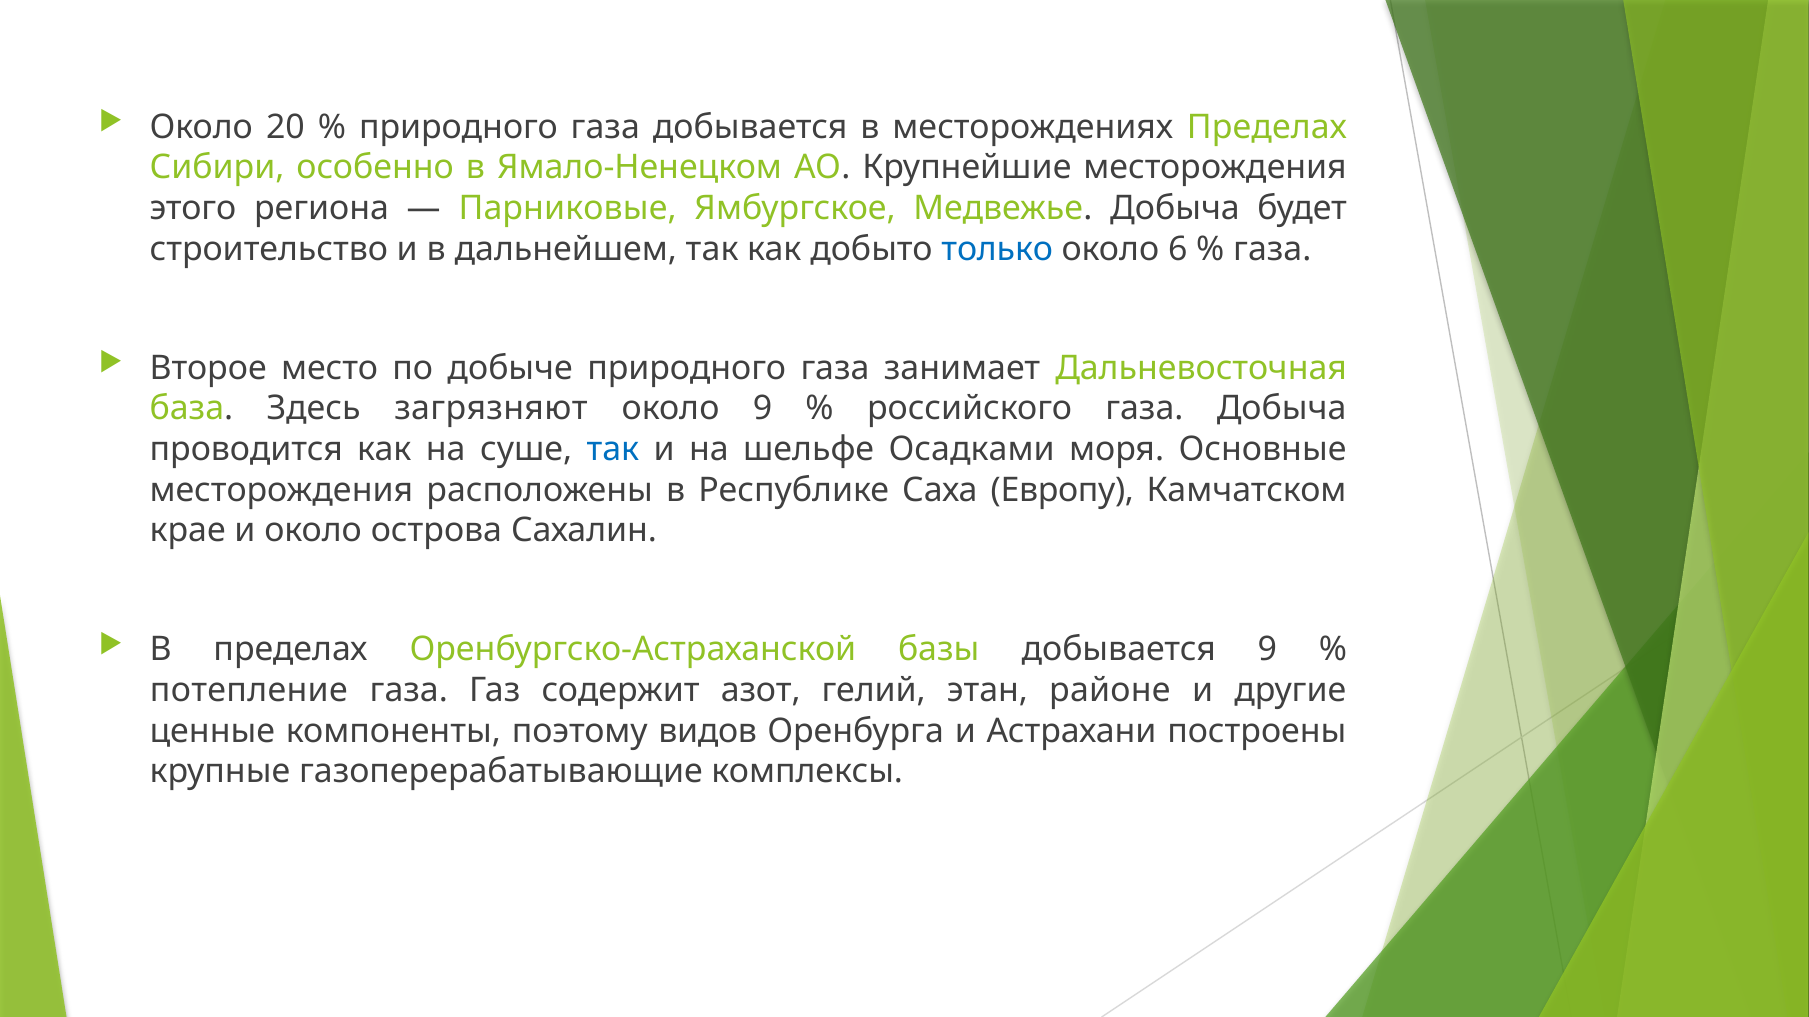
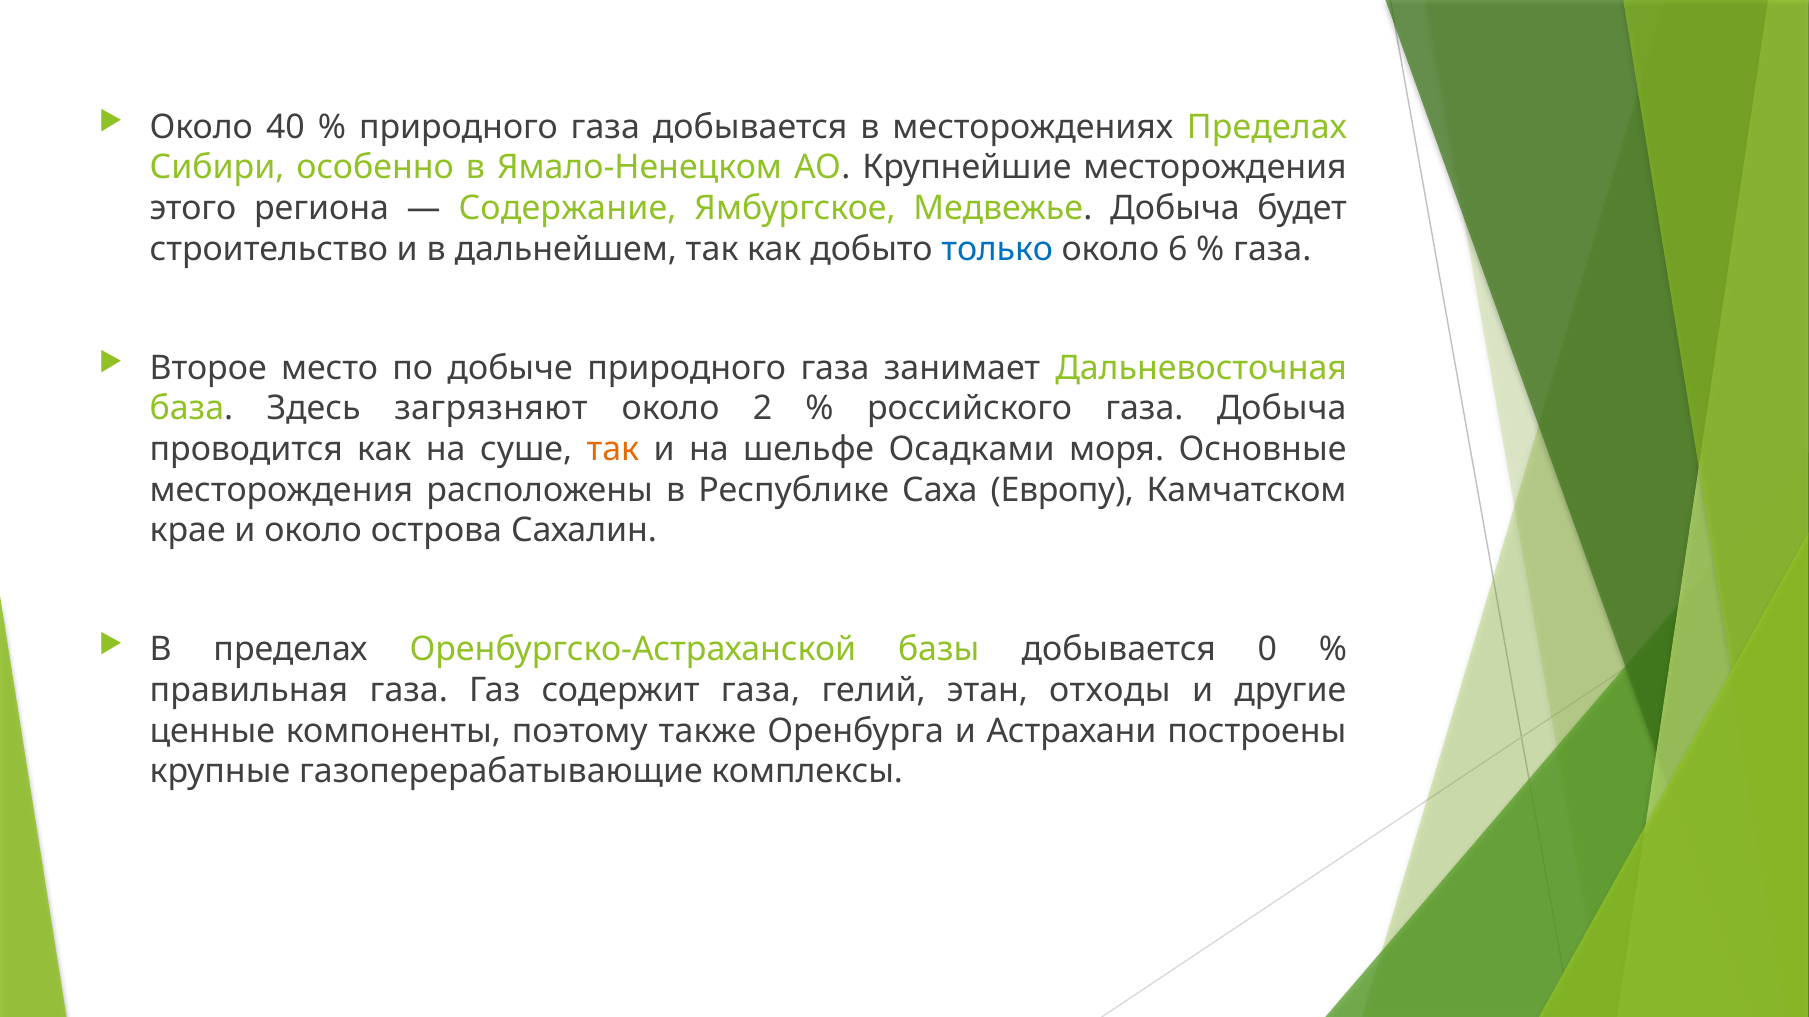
20: 20 -> 40
Парниковые: Парниковые -> Содержание
около 9: 9 -> 2
так at (613, 450) colour: blue -> orange
добывается 9: 9 -> 0
потепление: потепление -> правильная
содержит азот: азот -> газа
районе: районе -> отходы
видов: видов -> также
